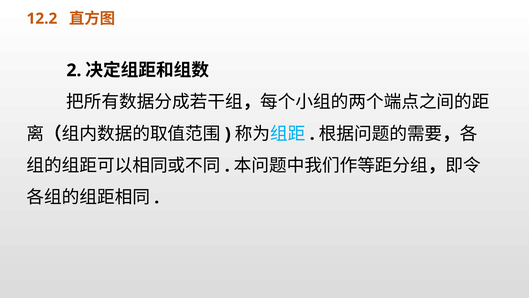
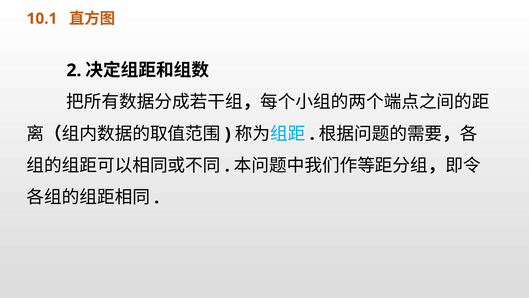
12.2: 12.2 -> 10.1
